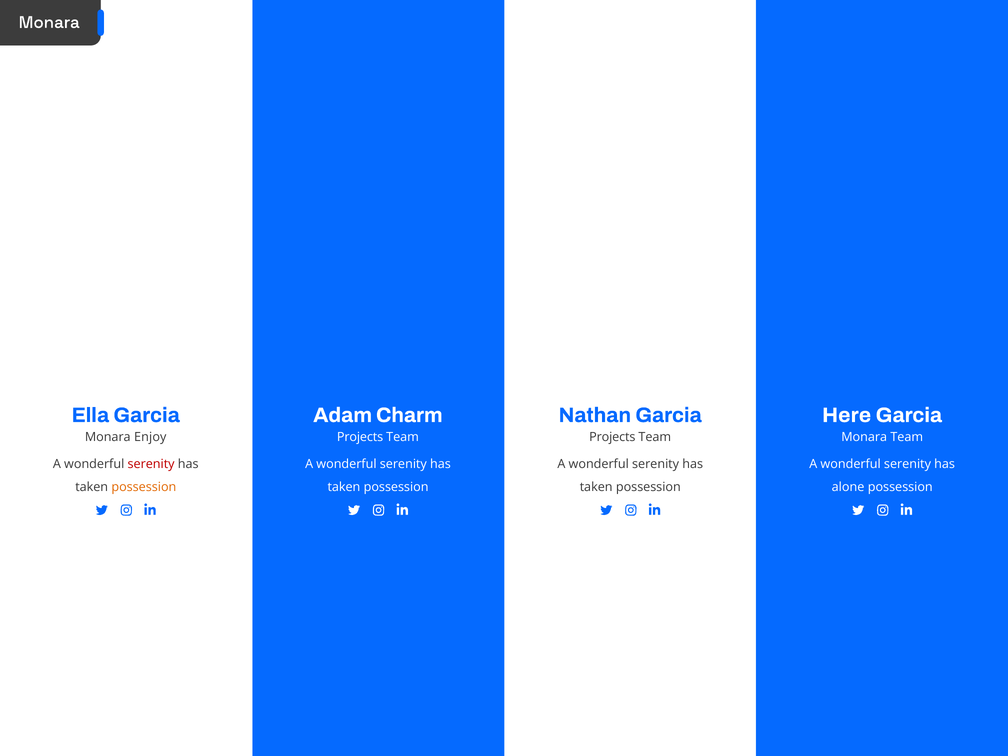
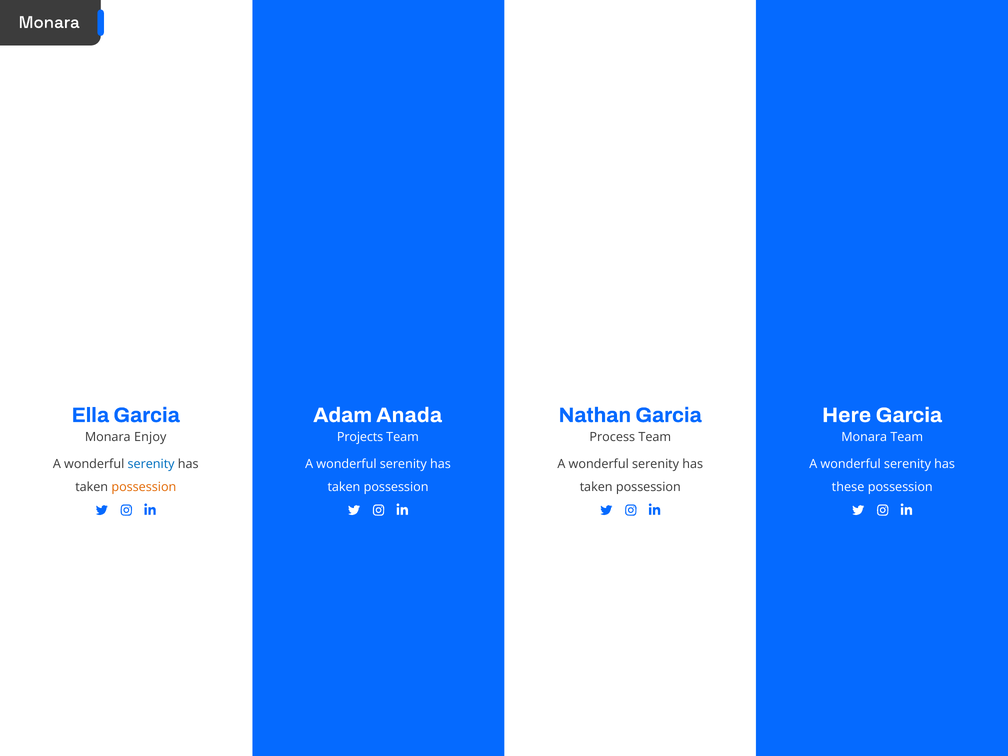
Charm: Charm -> Anada
Projects at (612, 437): Projects -> Process
serenity at (151, 464) colour: red -> blue
alone: alone -> these
